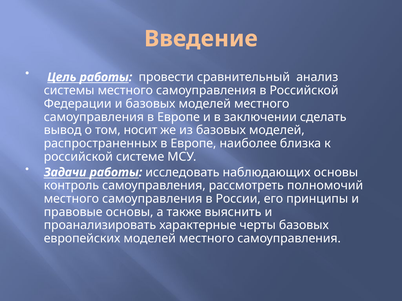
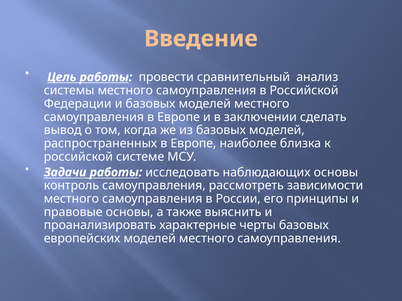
носит: носит -> когда
полномочий: полномочий -> зависимости
